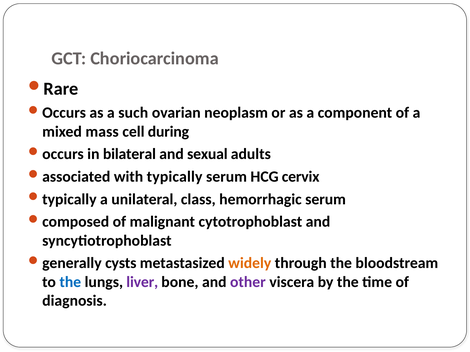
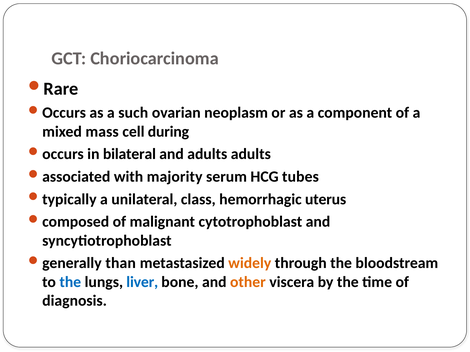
and sexual: sexual -> adults
typically: typically -> majority
cervix: cervix -> tubes
hemorrhagic serum: serum -> uterus
cysts: cysts -> than
liver colour: purple -> blue
other colour: purple -> orange
